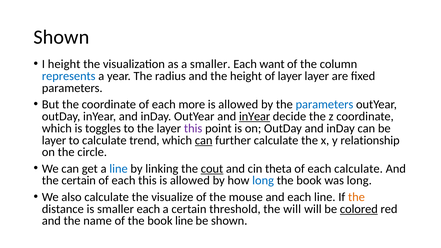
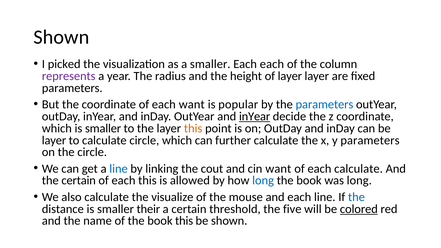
I height: height -> picked
Each want: want -> each
represents colour: blue -> purple
each more: more -> want
allowed at (238, 105): allowed -> popular
which is toggles: toggles -> smaller
this at (193, 128) colour: purple -> orange
calculate trend: trend -> circle
can at (204, 140) underline: present -> none
y relationship: relationship -> parameters
cout underline: present -> none
cin theta: theta -> want
the at (356, 197) colour: orange -> blue
is smaller each: each -> their
the will: will -> five
book line: line -> this
